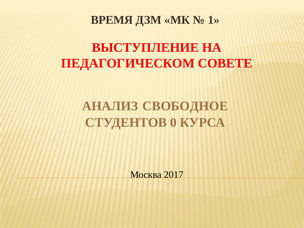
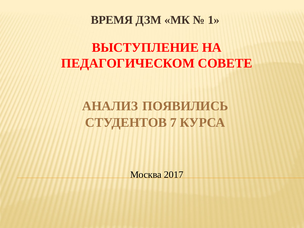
СВОБОДНОЕ: СВОБОДНОЕ -> ПОЯВИЛИСЬ
0: 0 -> 7
